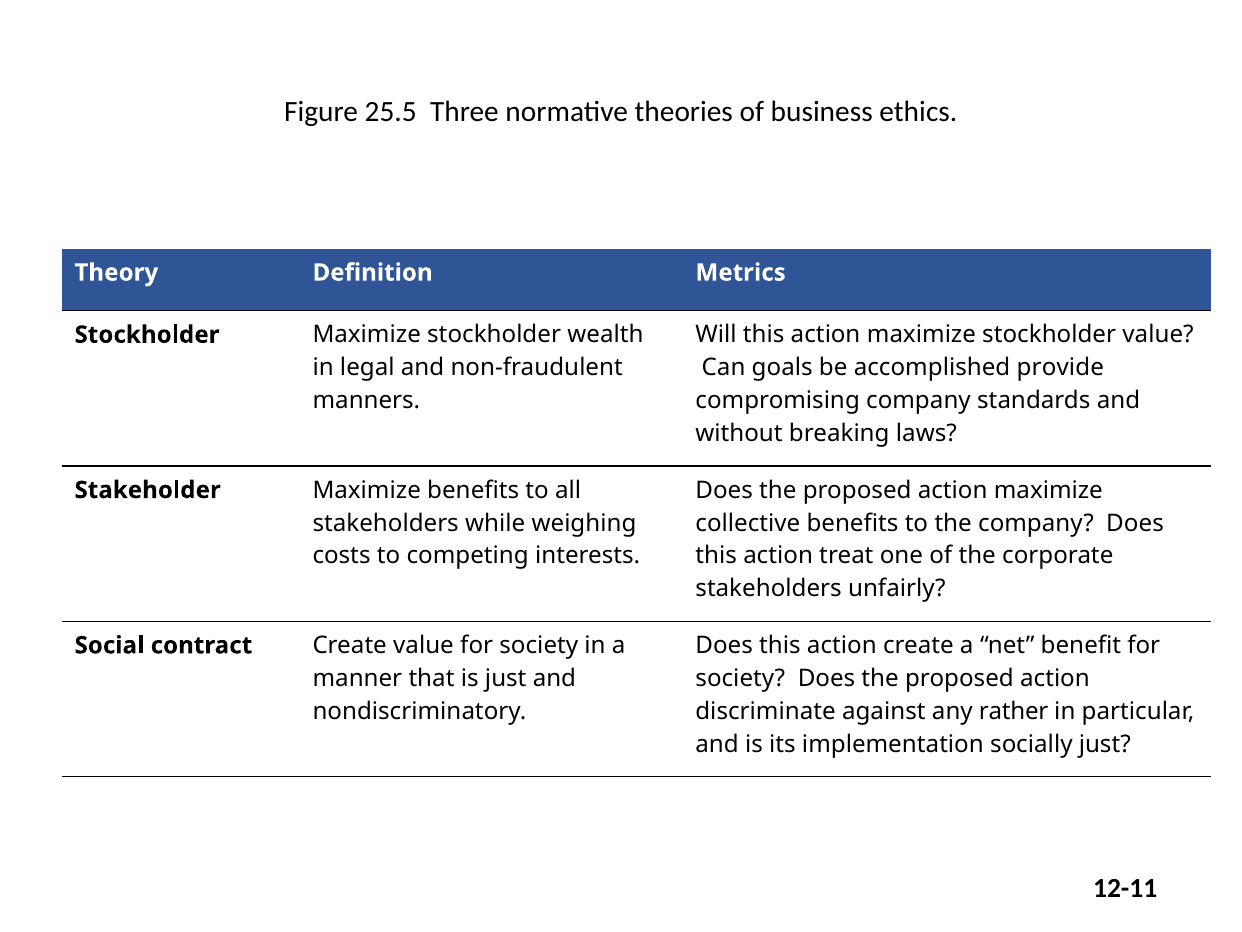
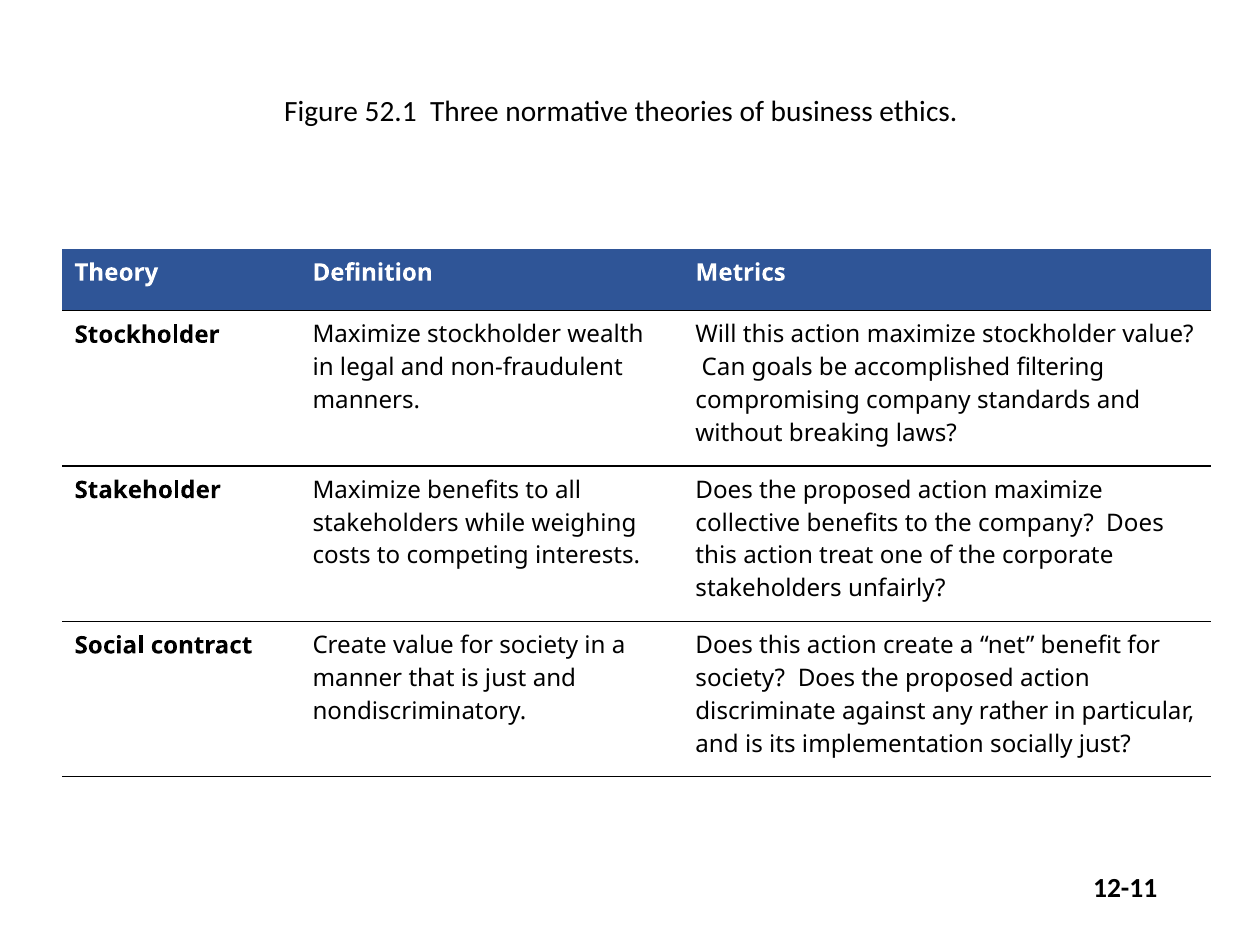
25.5: 25.5 -> 52.1
provide: provide -> filtering
